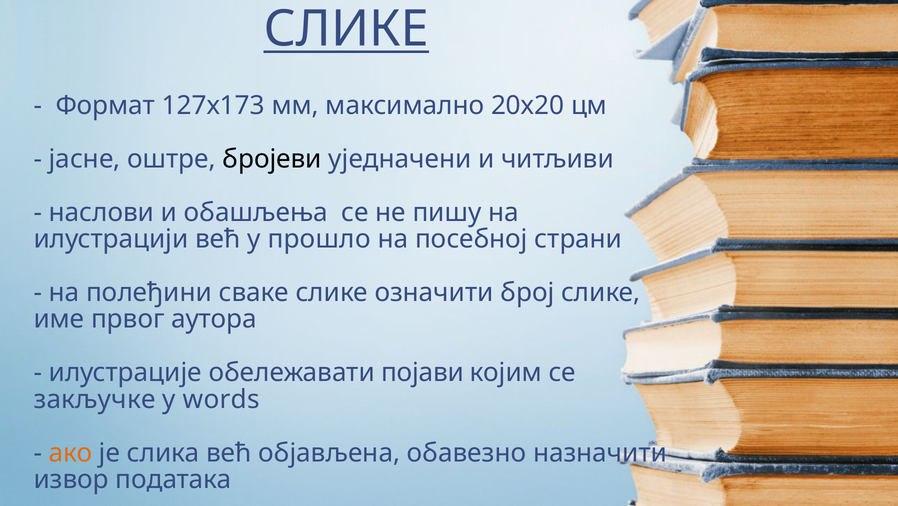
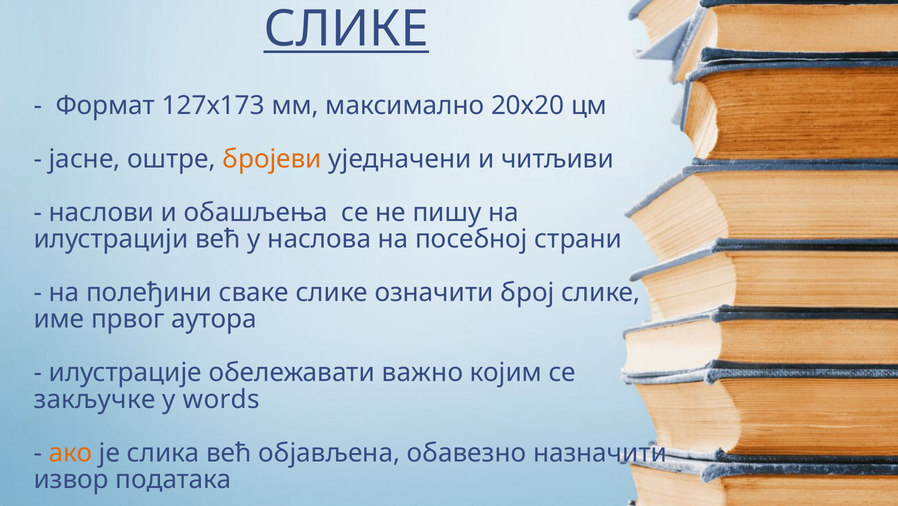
бројеви colour: black -> orange
прошло: прошло -> наслова
појави: појави -> важно
